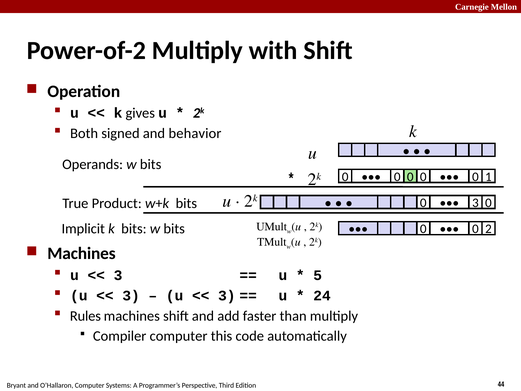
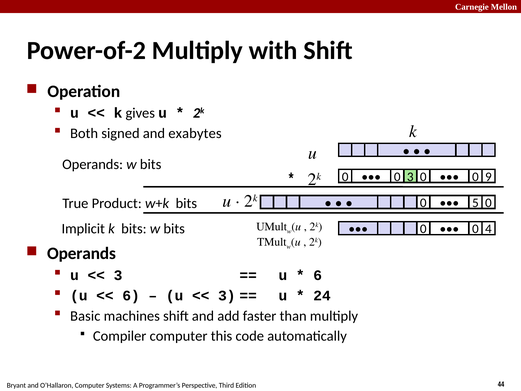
behavior: behavior -> exabytes
0 at (410, 177): 0 -> 3
1: 1 -> 9
0 3: 3 -> 5
2: 2 -> 4
Machines at (81, 253): Machines -> Operands
5 at (318, 275): 5 -> 6
3 at (131, 295): 3 -> 6
Rules: Rules -> Basic
